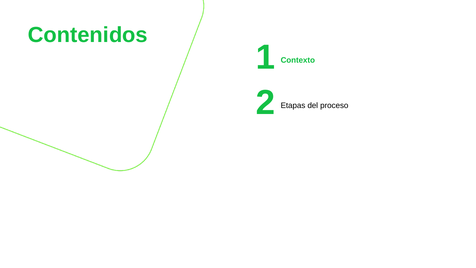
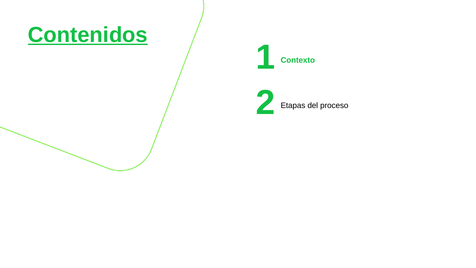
Contenidos underline: none -> present
